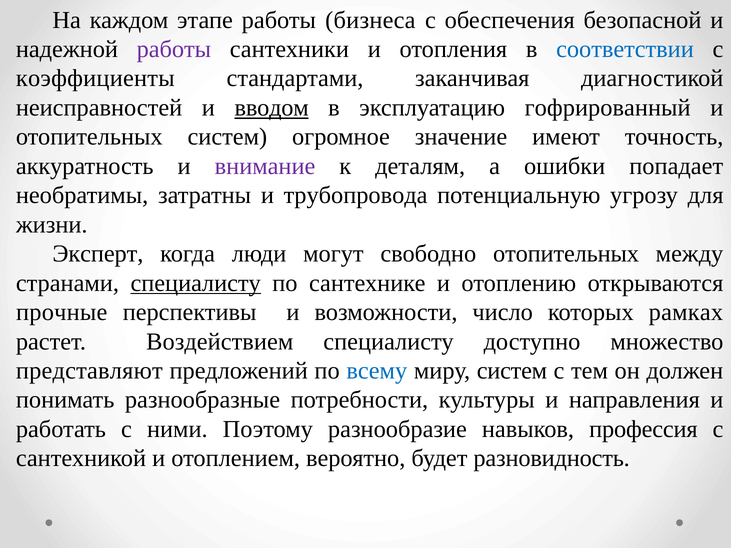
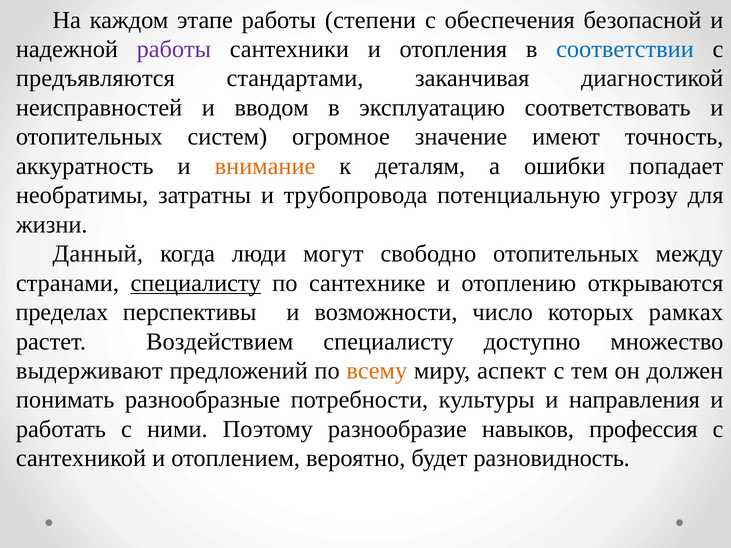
бизнеса: бизнеса -> степени
коэффициенты: коэффициенты -> предъявляются
вводом underline: present -> none
гофрированный: гофрированный -> соответствовать
внимание colour: purple -> orange
Эксперт: Эксперт -> Данный
прочные: прочные -> пределах
представляют: представляют -> выдерживают
всему colour: blue -> orange
миру систем: систем -> аспект
